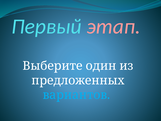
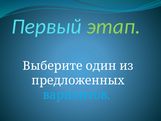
этап colour: pink -> light green
